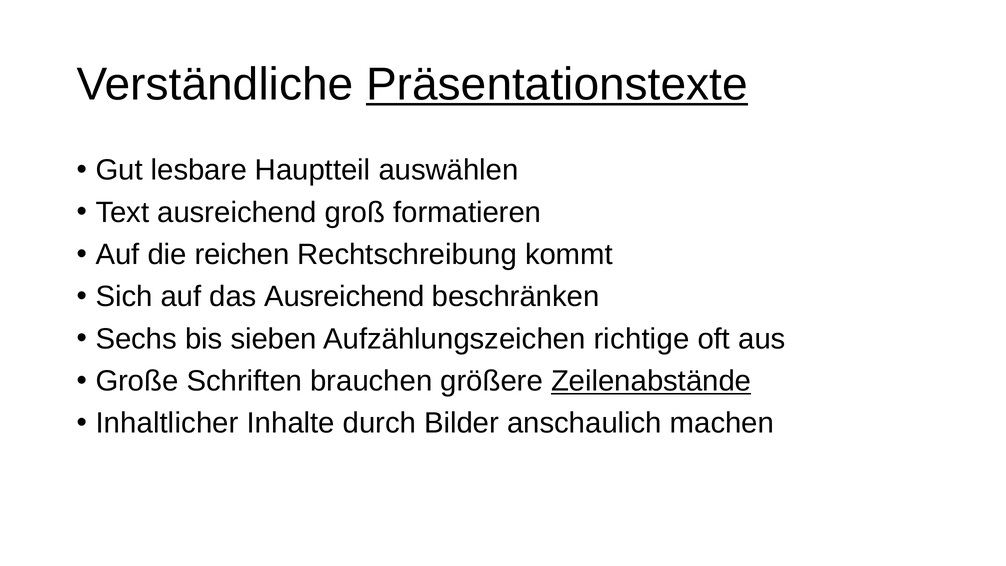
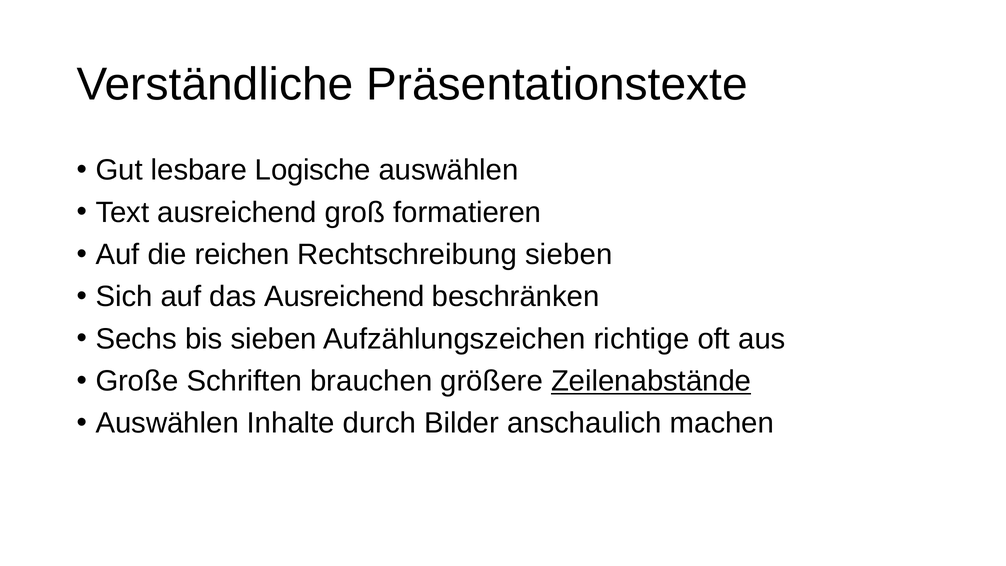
Präsentationstexte underline: present -> none
Hauptteil: Hauptteil -> Logische
Rechtschreibung kommt: kommt -> sieben
Inhaltlicher at (167, 423): Inhaltlicher -> Auswählen
